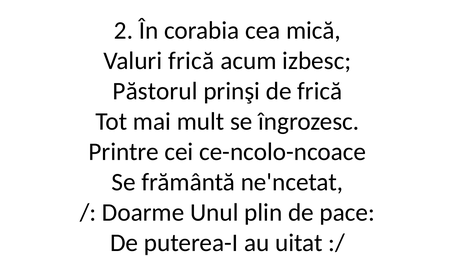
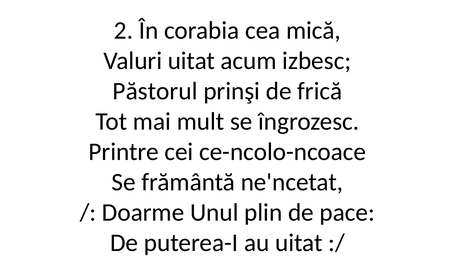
Valuri frică: frică -> uitat
